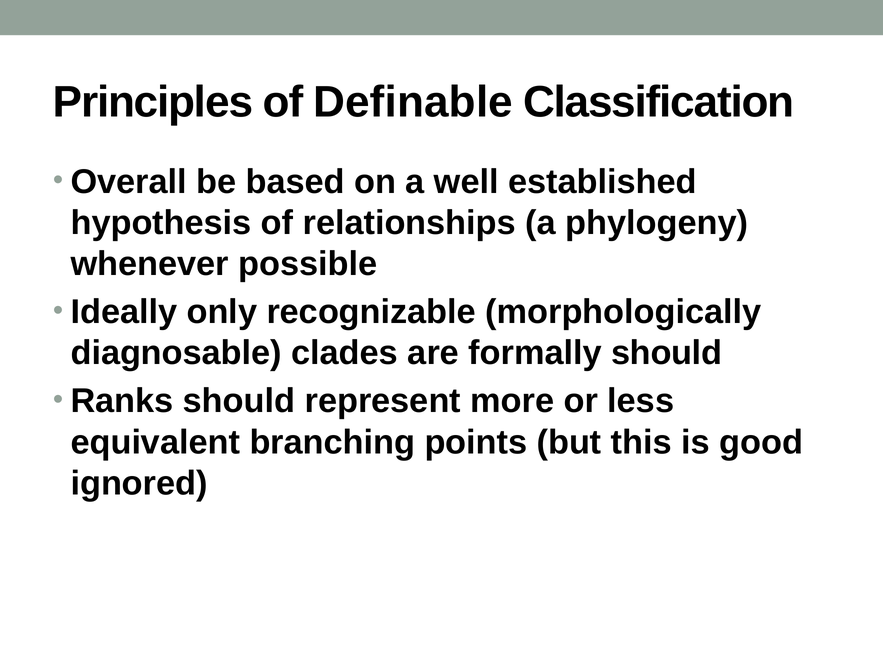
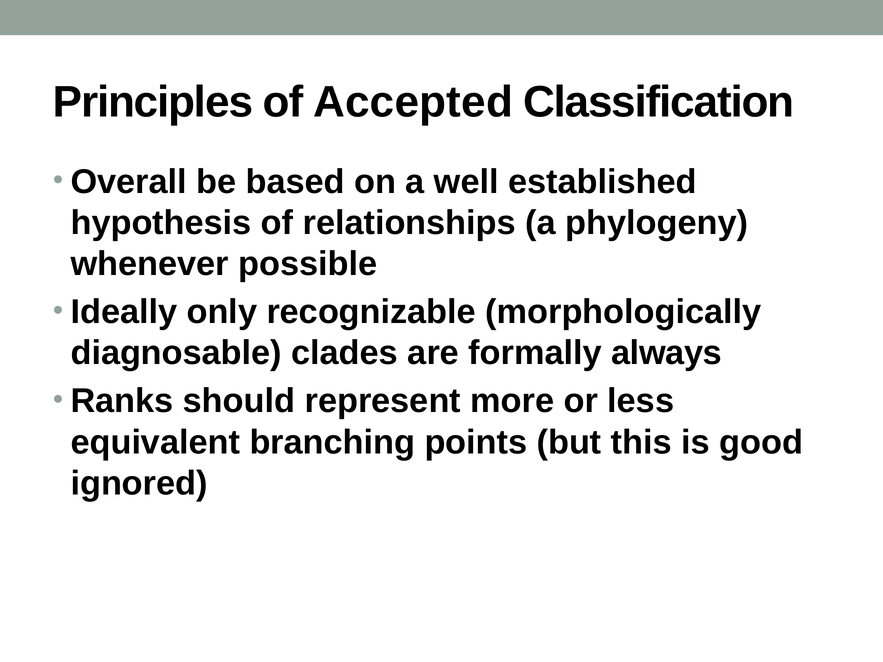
Definable: Definable -> Accepted
formally should: should -> always
